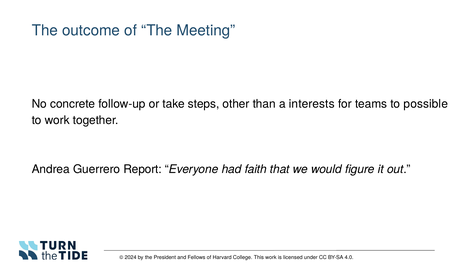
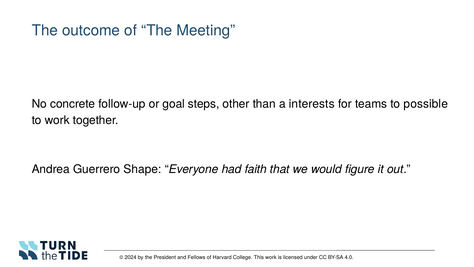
take: take -> goal
Report: Report -> Shape
